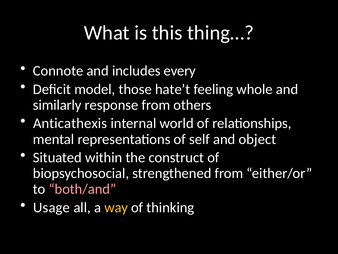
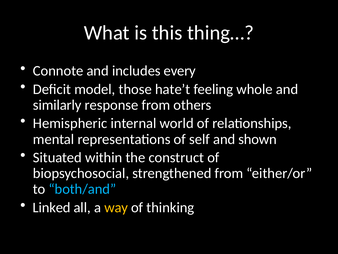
Anticathexis: Anticathexis -> Hemispheric
object: object -> shown
both/and colour: pink -> light blue
Usage: Usage -> Linked
